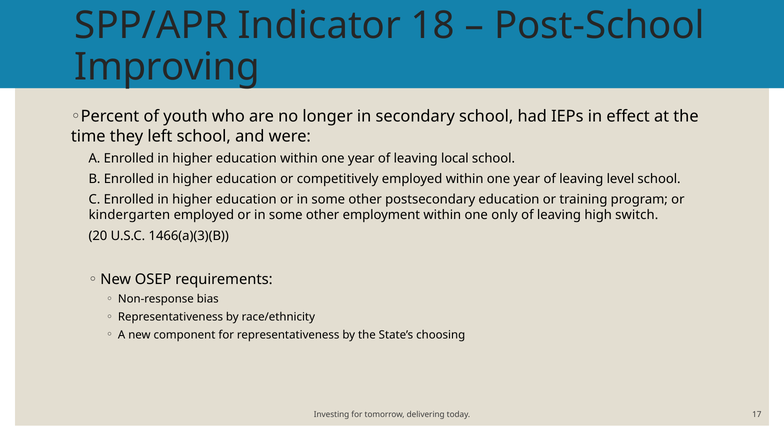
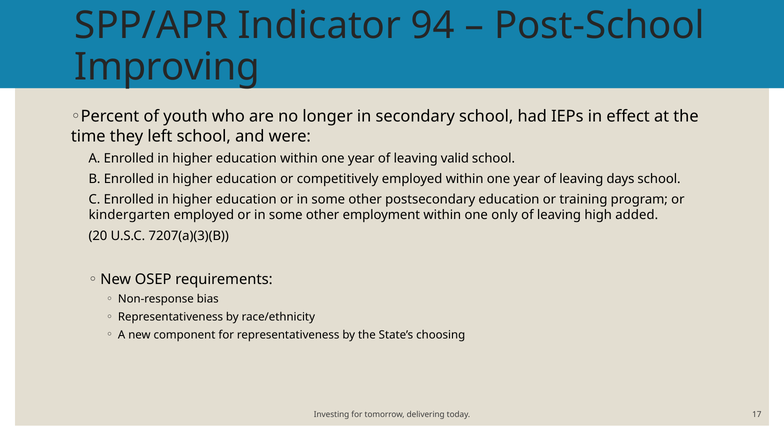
18: 18 -> 94
local: local -> valid
level: level -> days
switch: switch -> added
1466(a)(3)(B: 1466(a)(3)(B -> 7207(a)(3)(B
